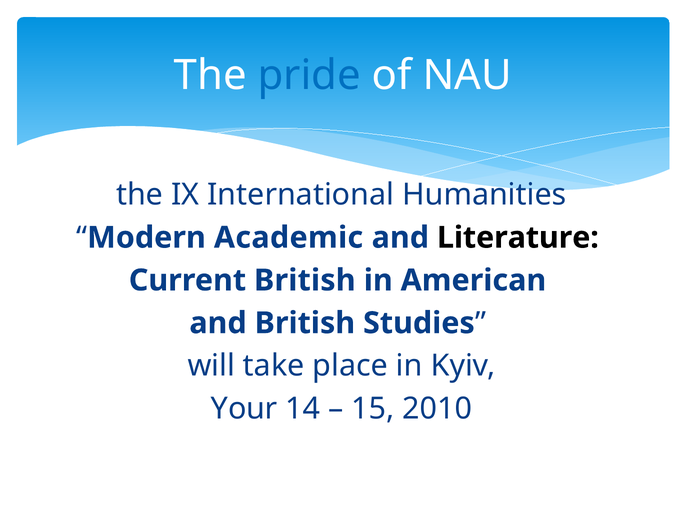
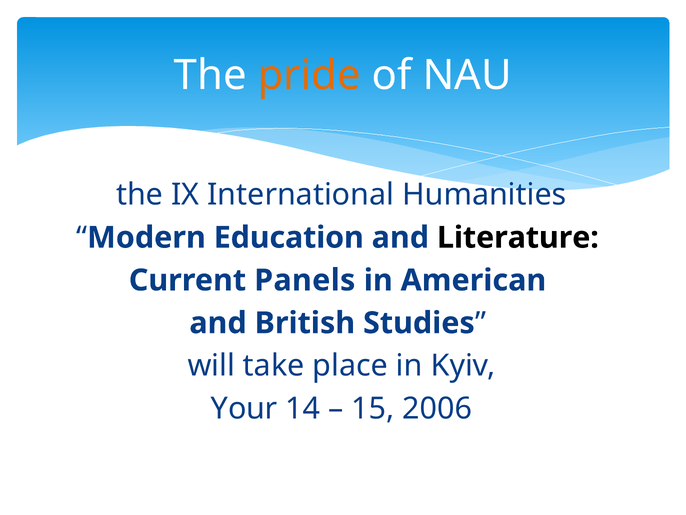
pride colour: blue -> orange
Academic: Academic -> Education
Current British: British -> Panels
2010: 2010 -> 2006
